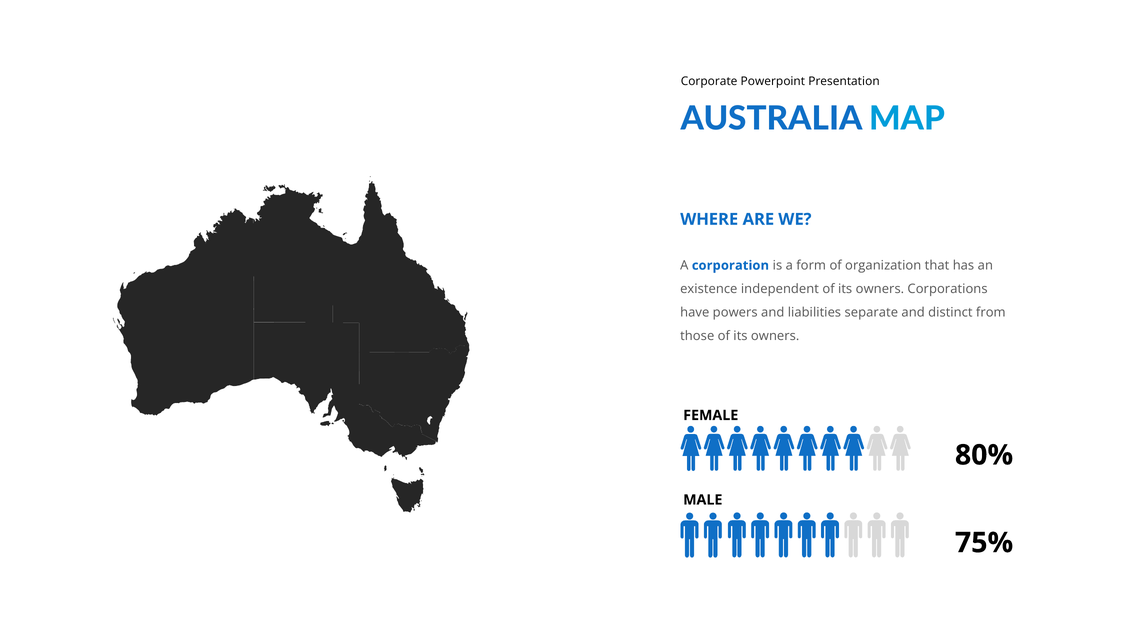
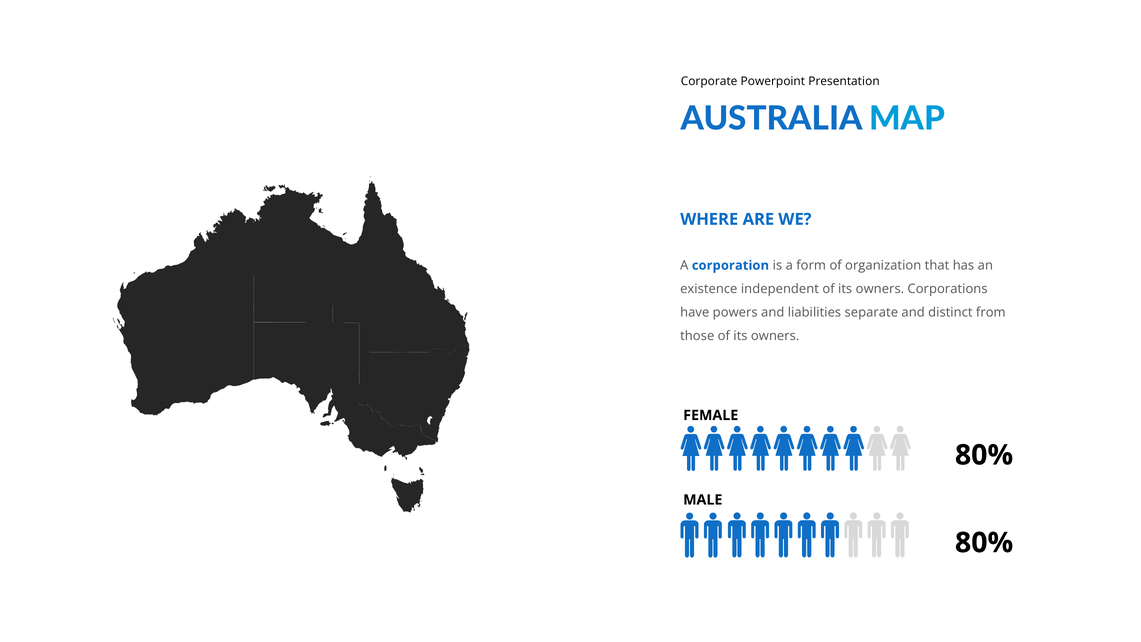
75% at (984, 543): 75% -> 80%
